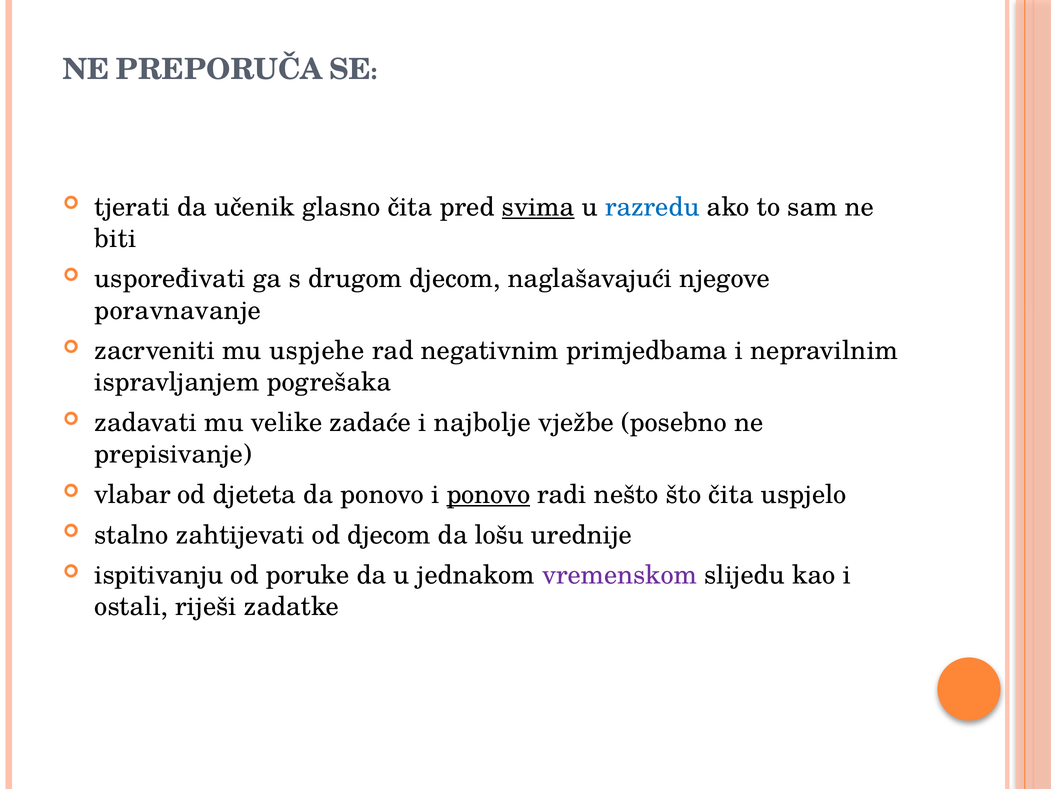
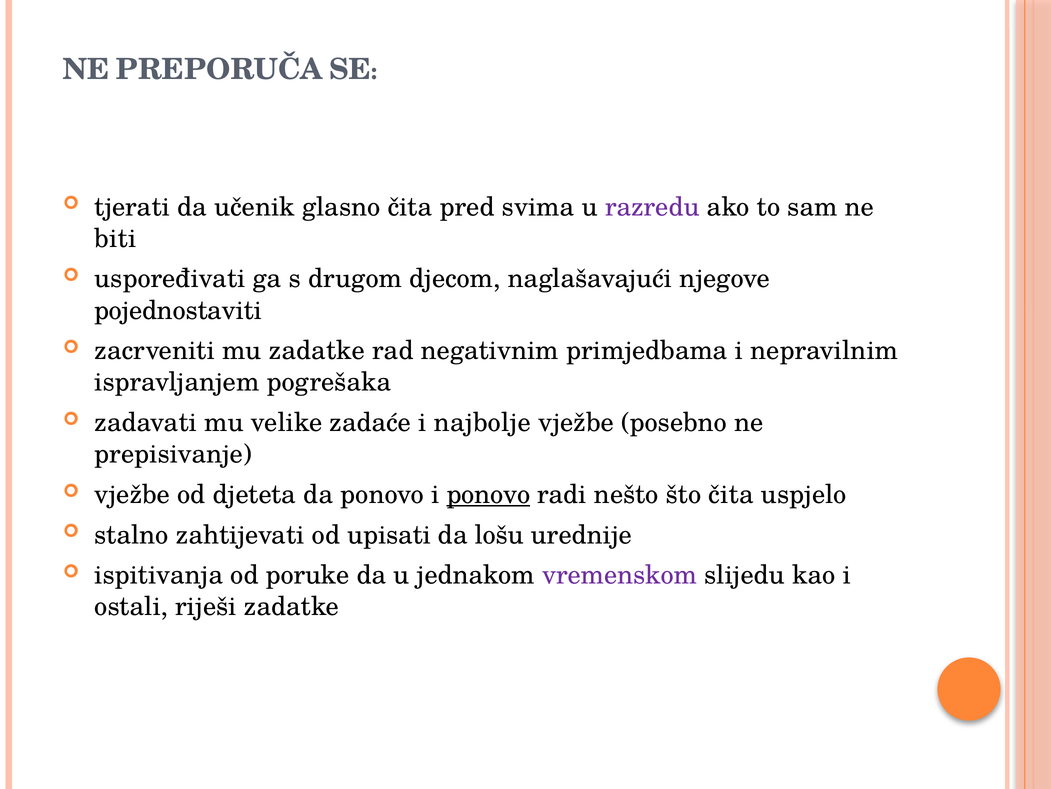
svima underline: present -> none
razredu colour: blue -> purple
poravnavanje: poravnavanje -> pojednostaviti
mu uspjehe: uspjehe -> zadatke
vlabar at (132, 494): vlabar -> vježbe
od djecom: djecom -> upisati
ispitivanju: ispitivanju -> ispitivanja
